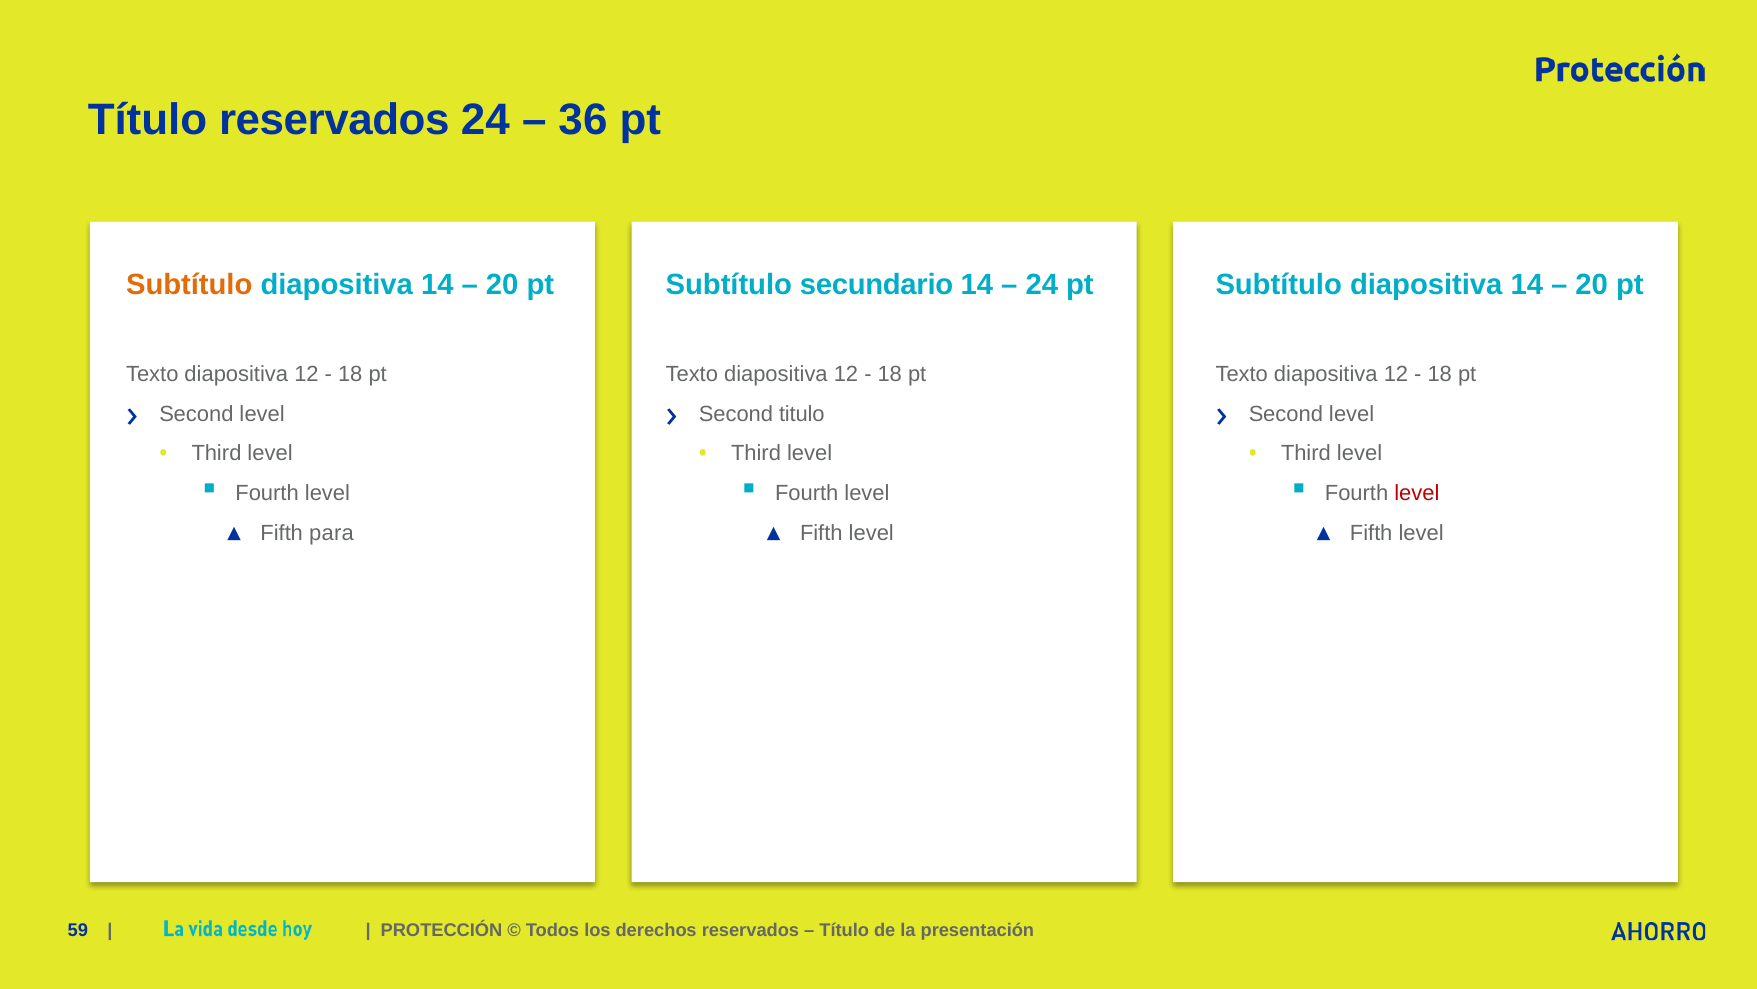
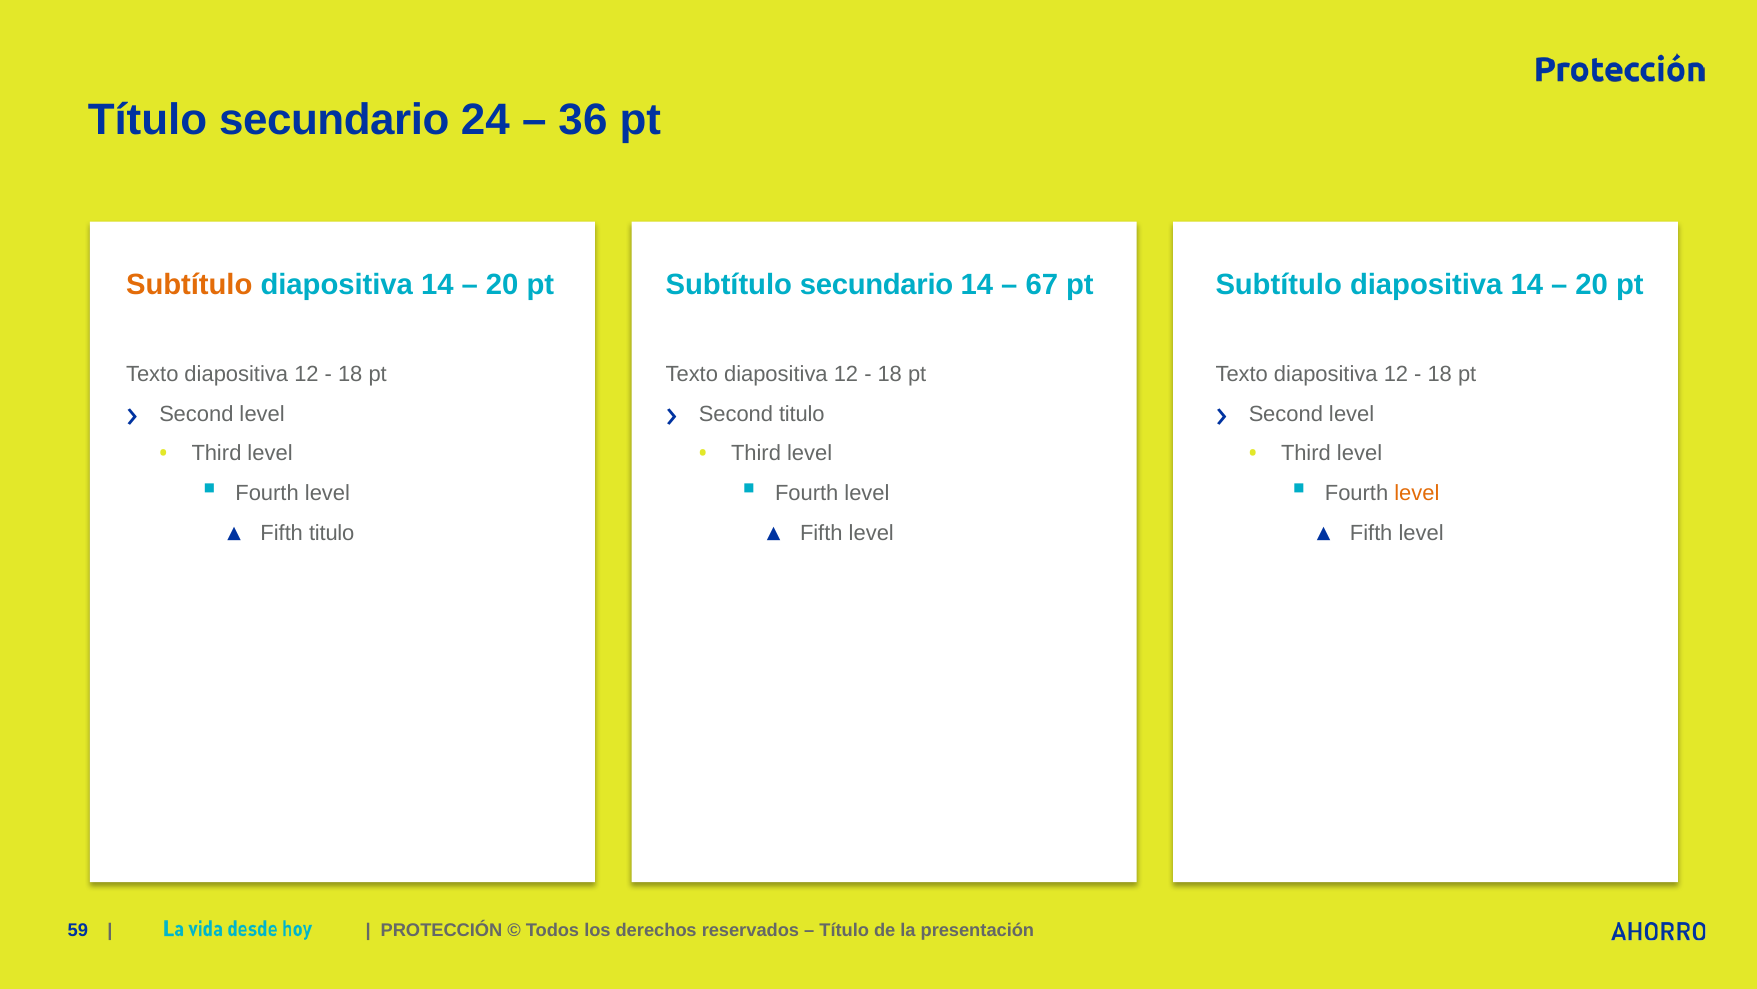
Título reservados: reservados -> secundario
24 at (1042, 284): 24 -> 67
level at (1417, 493) colour: red -> orange
Fifth para: para -> titulo
